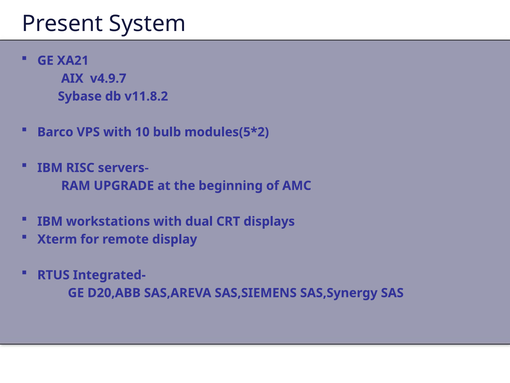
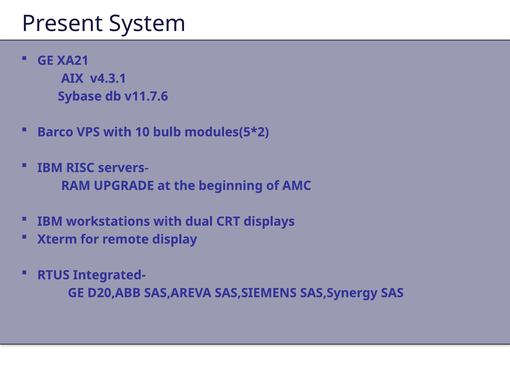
v4.9.7: v4.9.7 -> v4.3.1
v11.8.2: v11.8.2 -> v11.7.6
